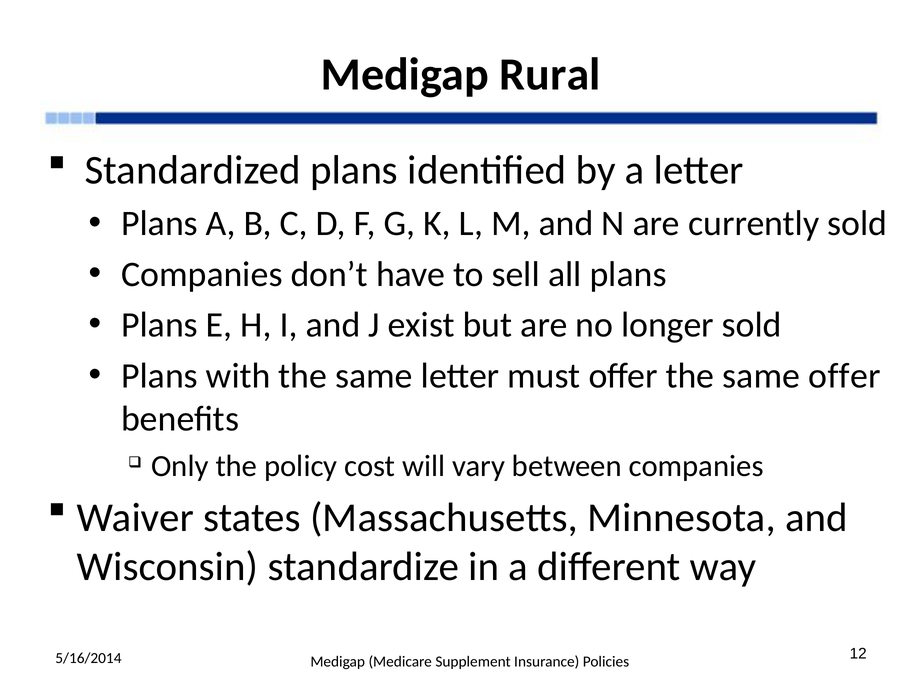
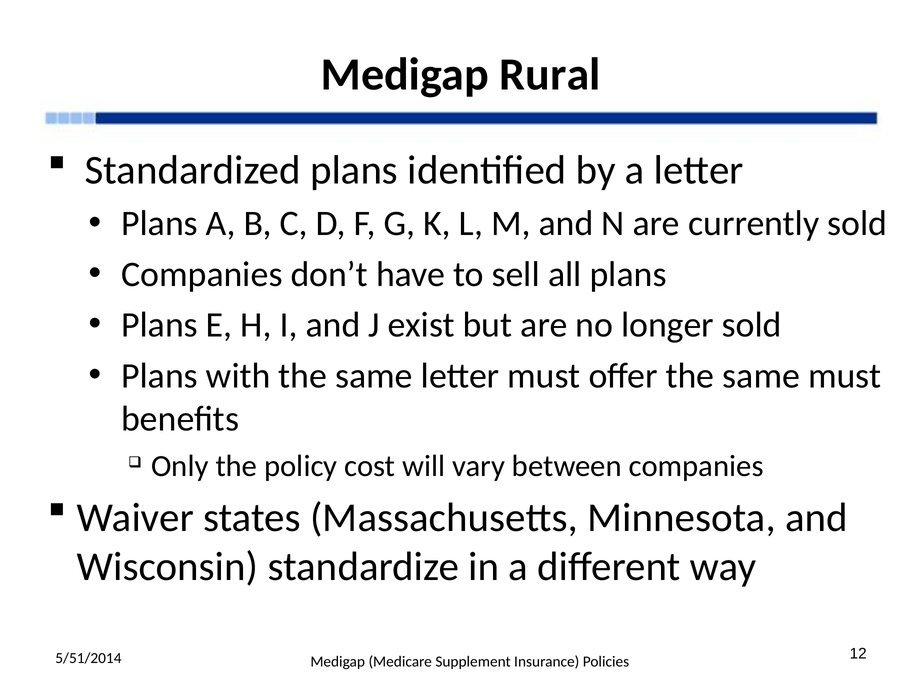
same offer: offer -> must
5/16/2014: 5/16/2014 -> 5/51/2014
